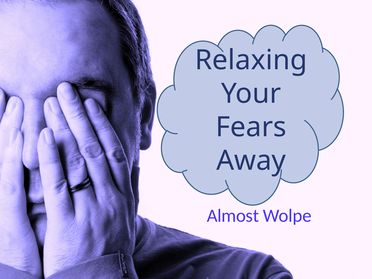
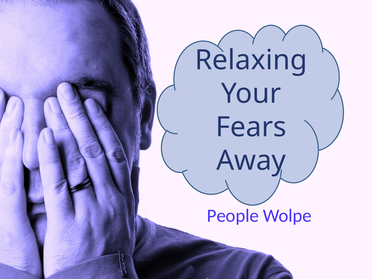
Almost: Almost -> People
